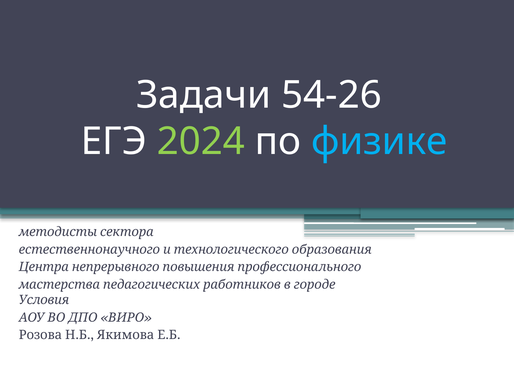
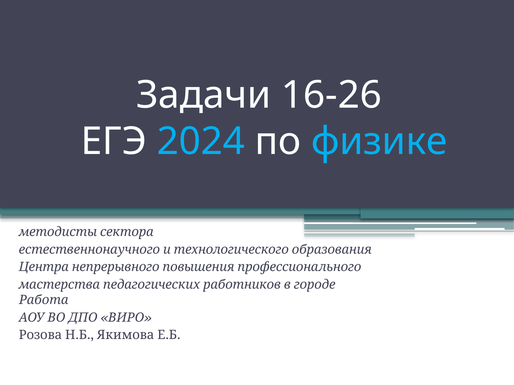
54-26: 54-26 -> 16-26
2024 colour: light green -> light blue
Условия: Условия -> Работа
